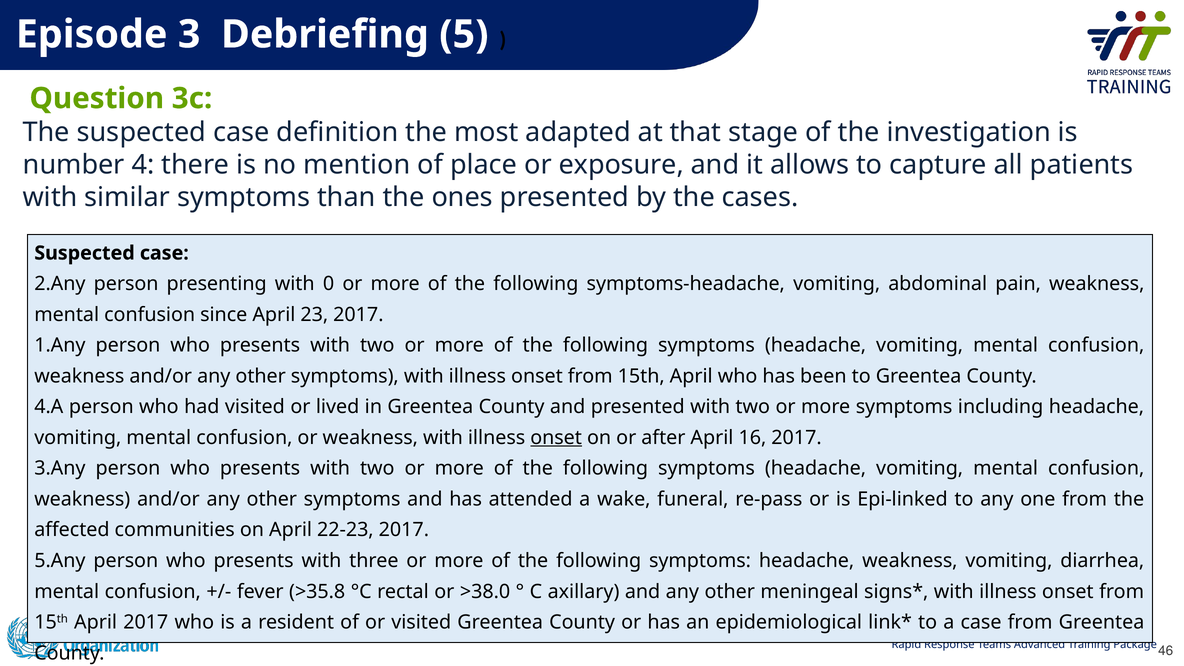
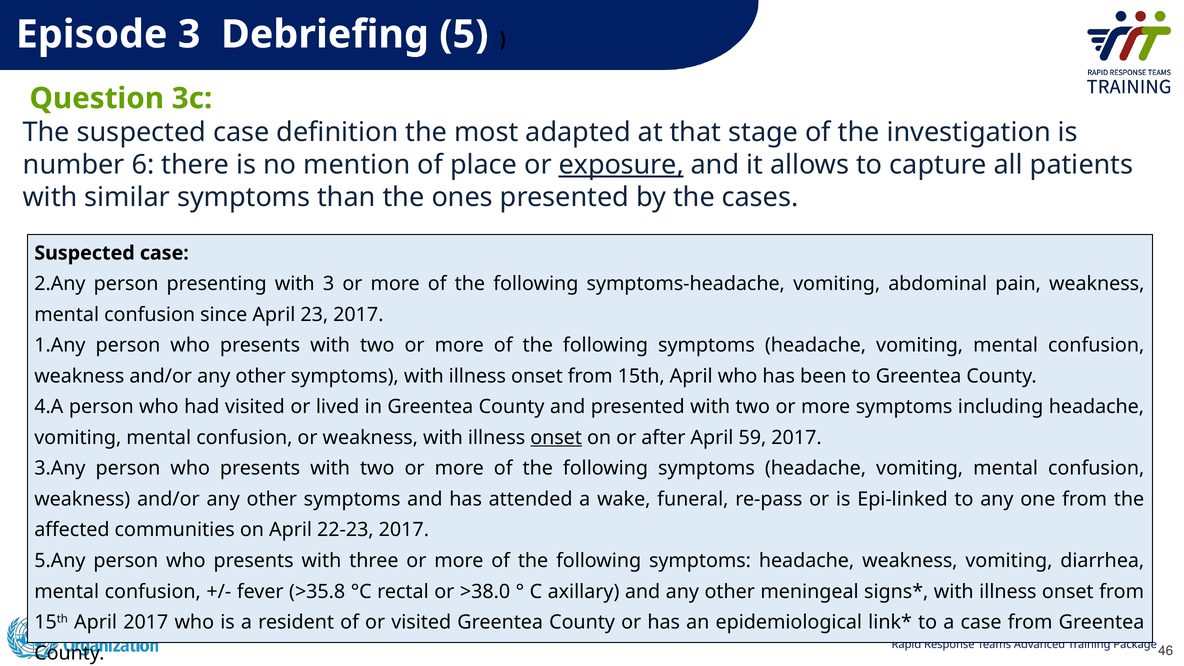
4: 4 -> 6
exposure underline: none -> present
with 0: 0 -> 3
16: 16 -> 59
